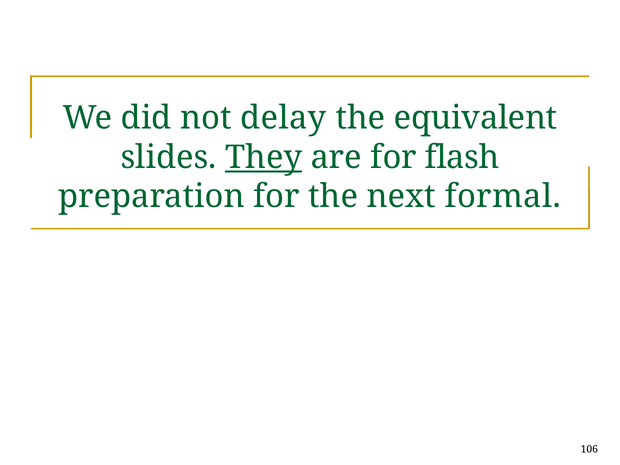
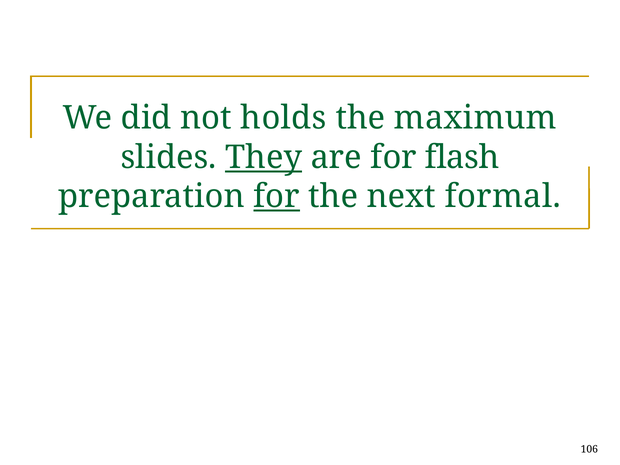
delay: delay -> holds
equivalent: equivalent -> maximum
for at (277, 197) underline: none -> present
